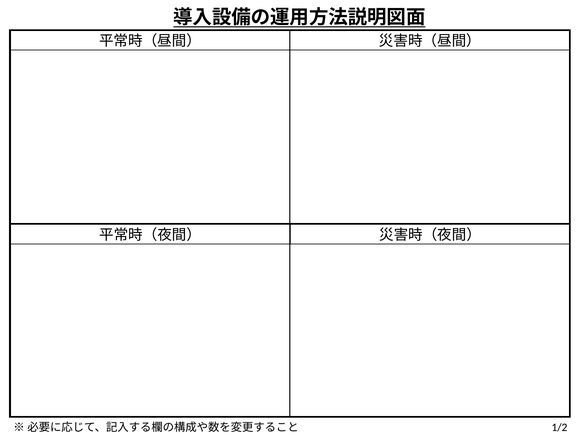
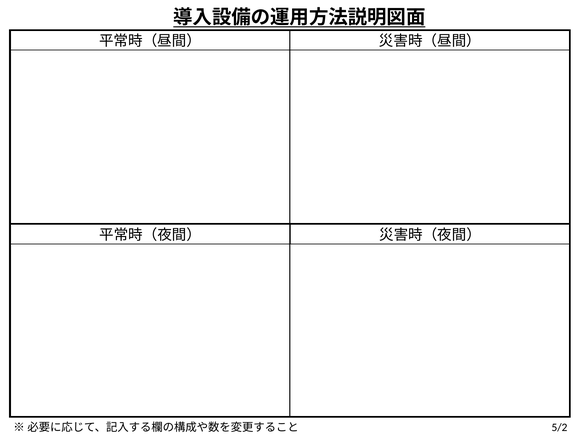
1/2: 1/2 -> 5/2
